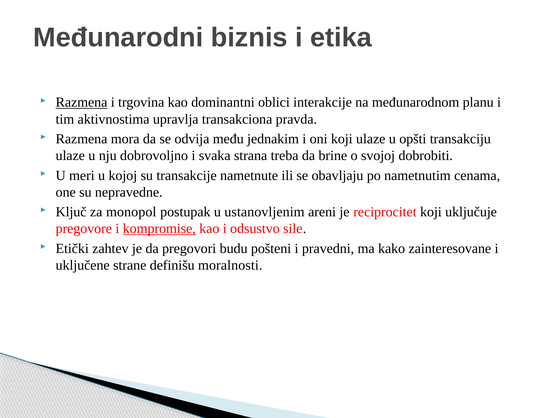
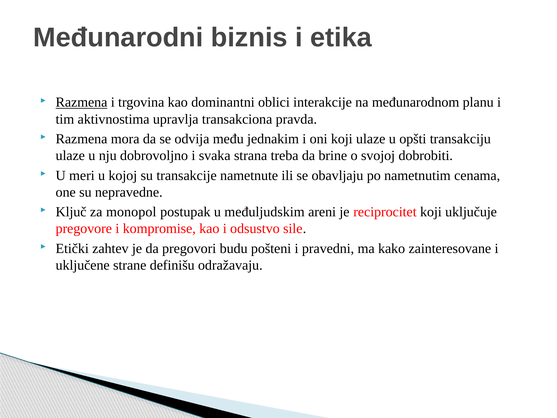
ustanovljenim: ustanovljenim -> međuljudskim
kompromise underline: present -> none
moralnosti: moralnosti -> odražavaju
